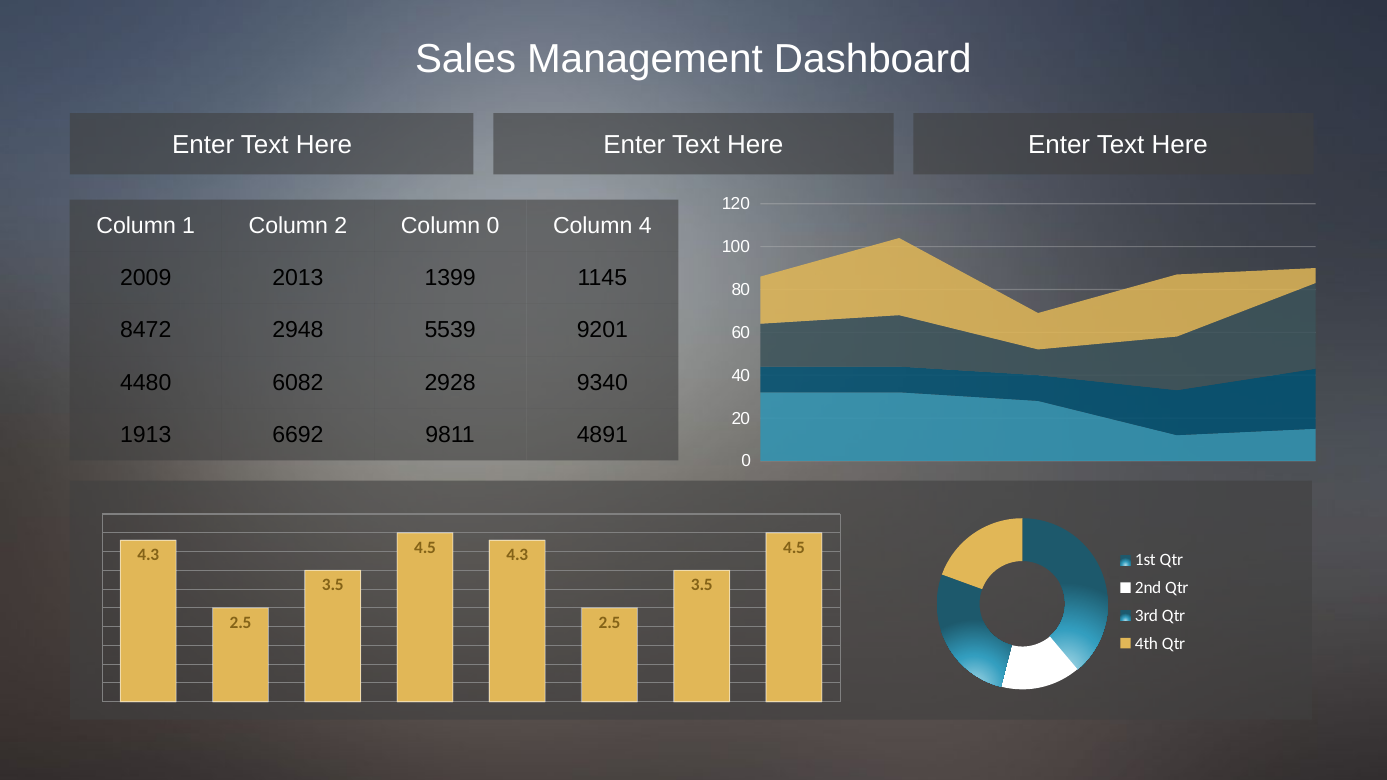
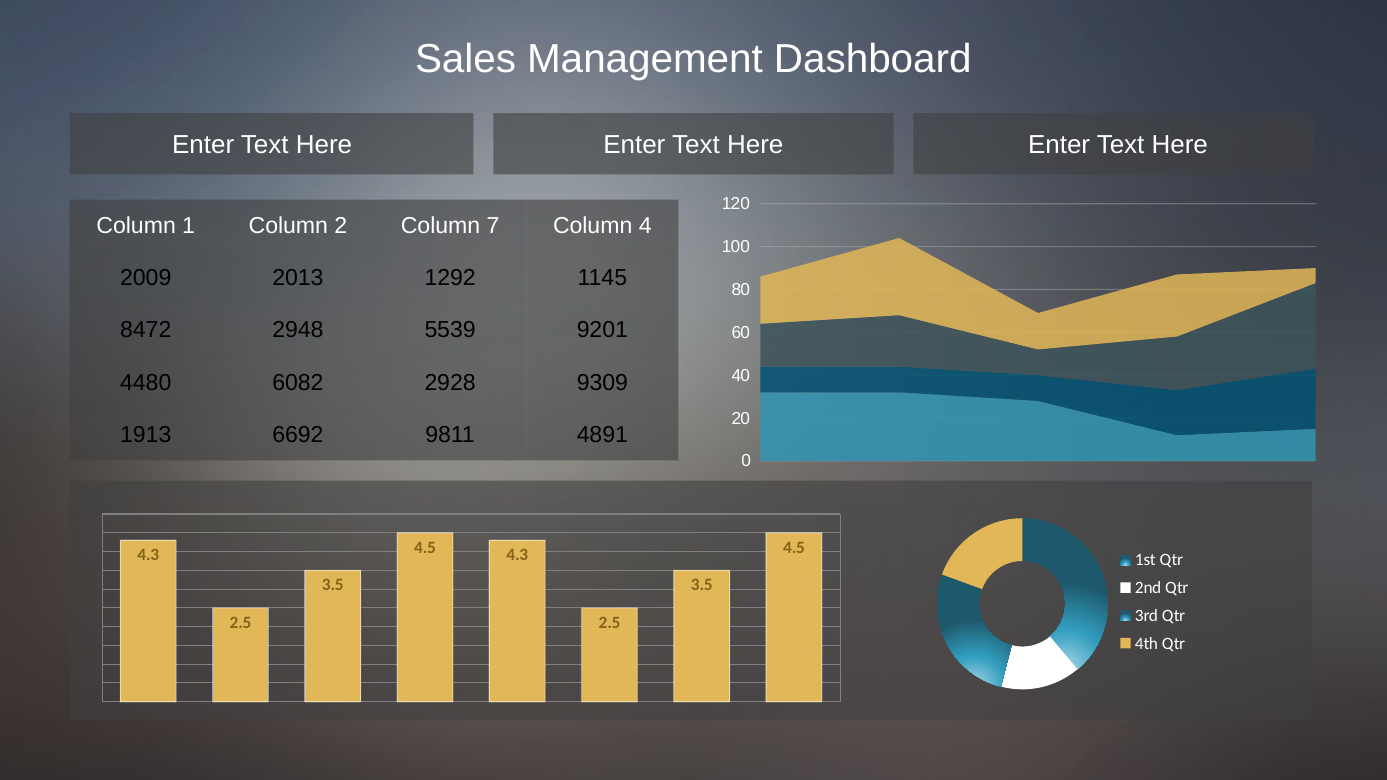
Column 0: 0 -> 7
1399: 1399 -> 1292
9340: 9340 -> 9309
